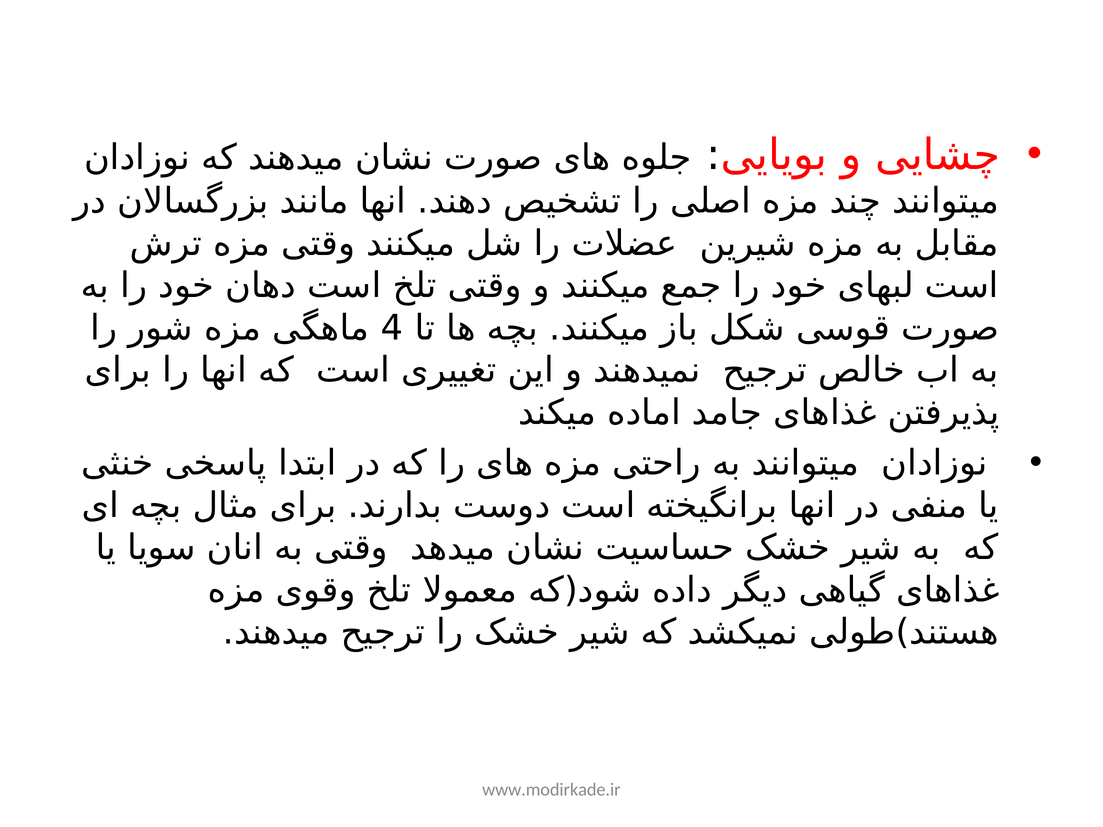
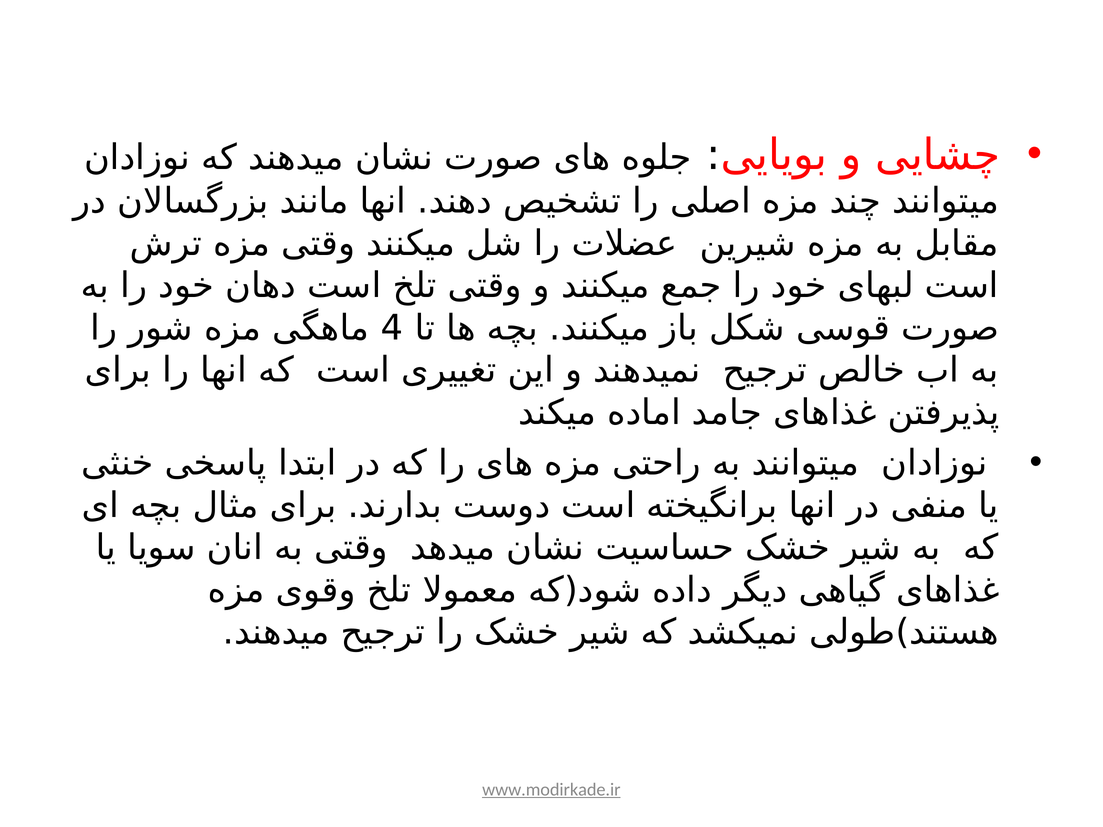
www.modirkade.ir underline: none -> present
